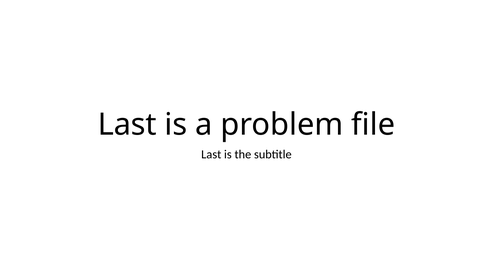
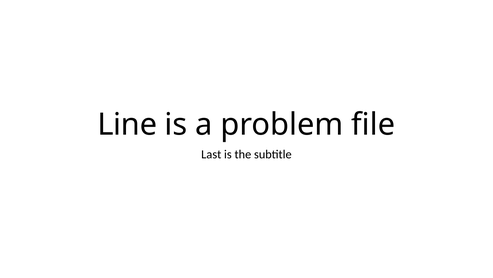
Last at (127, 124): Last -> Line
